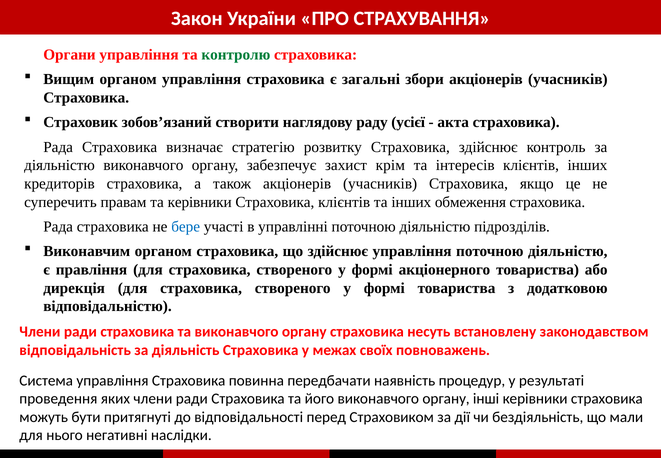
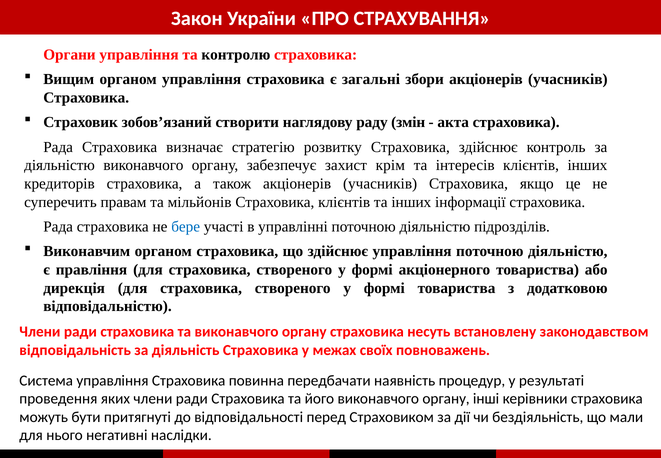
контролю colour: green -> black
усієї: усієї -> змін
та керівники: керівники -> мільйонів
обмеження: обмеження -> інформації
